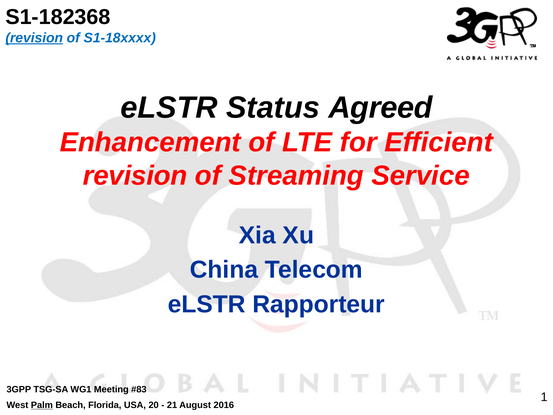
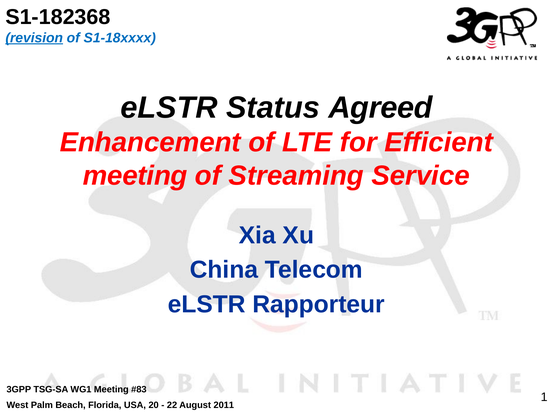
revision at (135, 176): revision -> meeting
Palm underline: present -> none
21: 21 -> 22
2016: 2016 -> 2011
